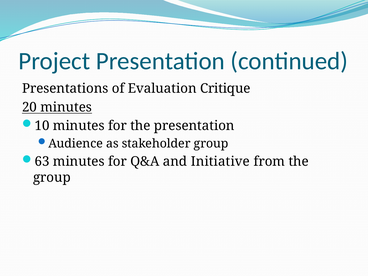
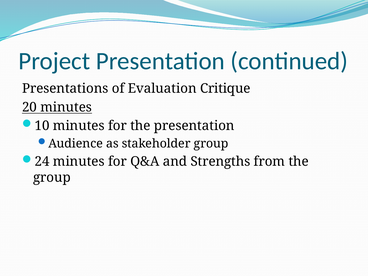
63: 63 -> 24
Initiative: Initiative -> Strengths
